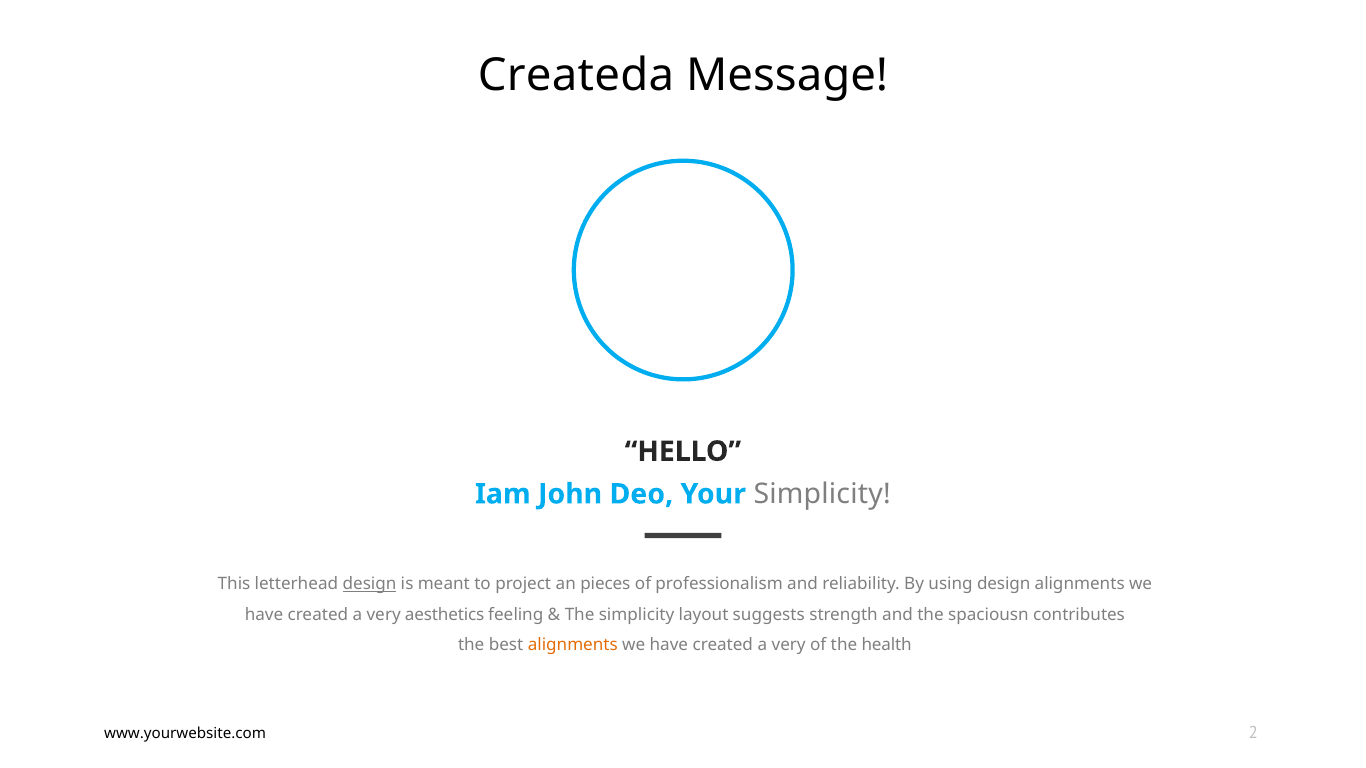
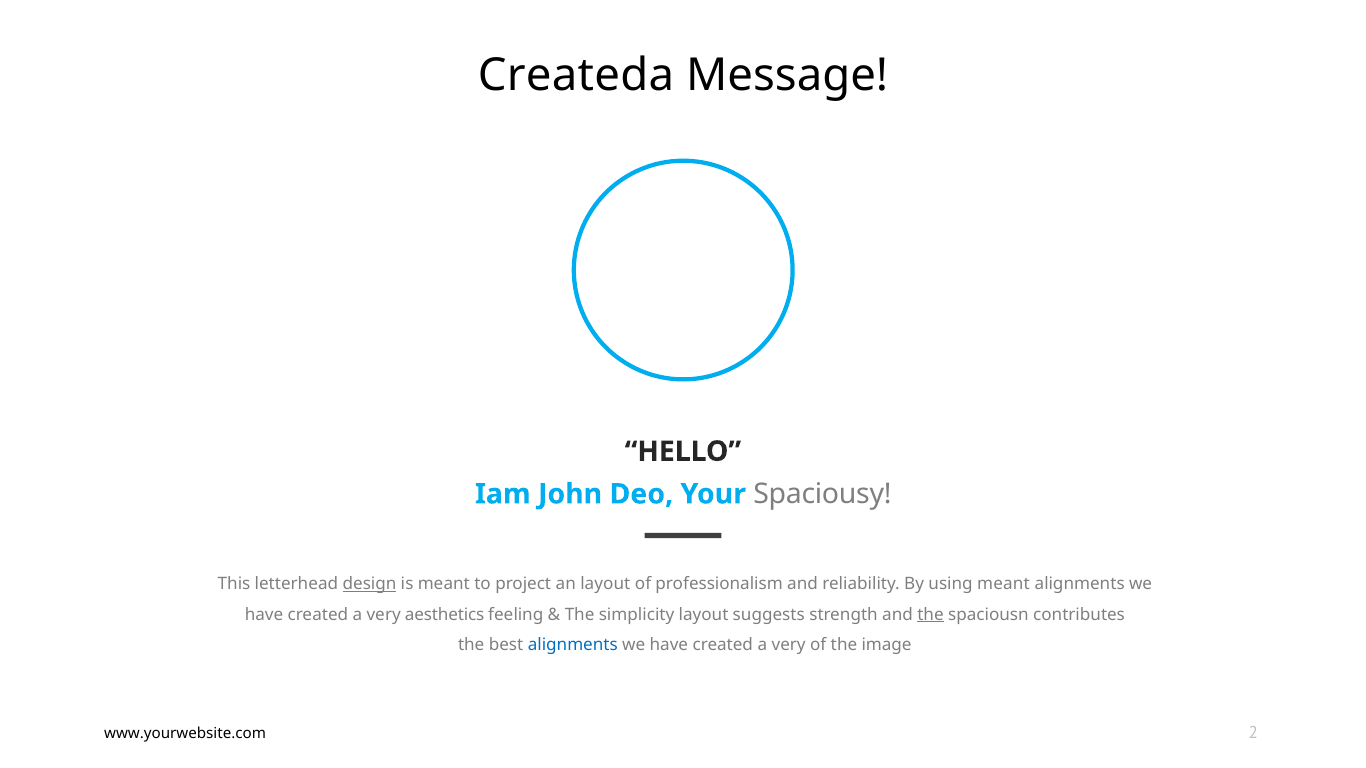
Your Simplicity: Simplicity -> Spaciousy
an pieces: pieces -> layout
using design: design -> meant
the at (930, 615) underline: none -> present
alignments at (573, 646) colour: orange -> blue
health: health -> image
